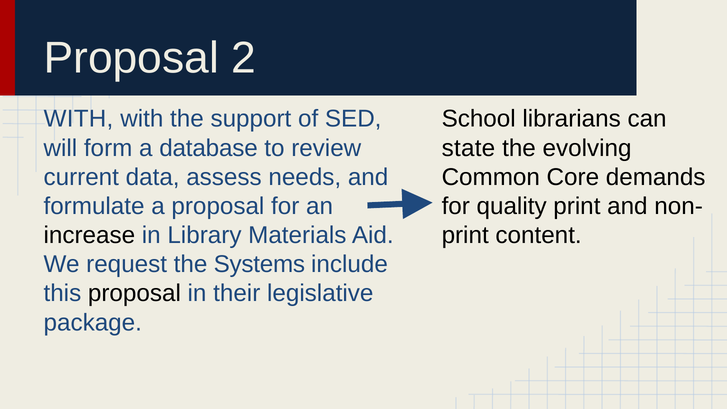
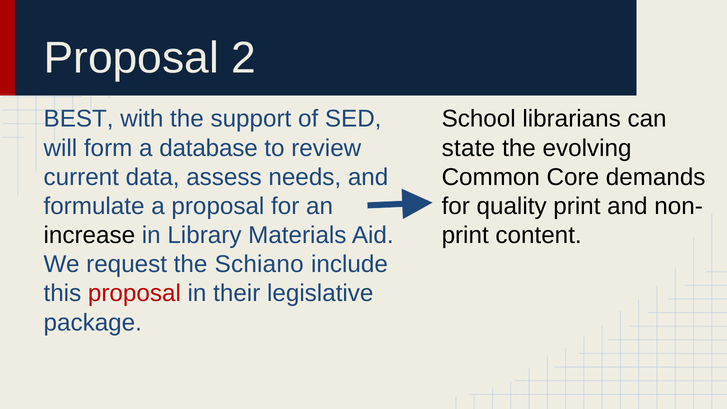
WITH at (78, 119): WITH -> BEST
Systems: Systems -> Schiano
proposal at (134, 293) colour: black -> red
